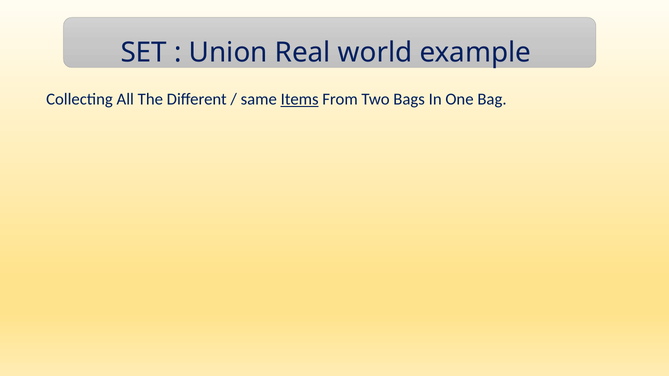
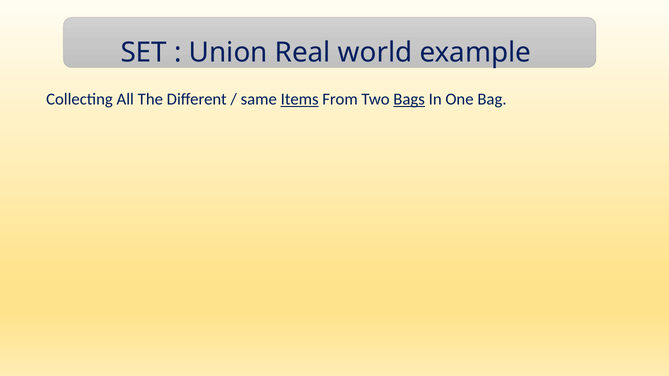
Bags underline: none -> present
